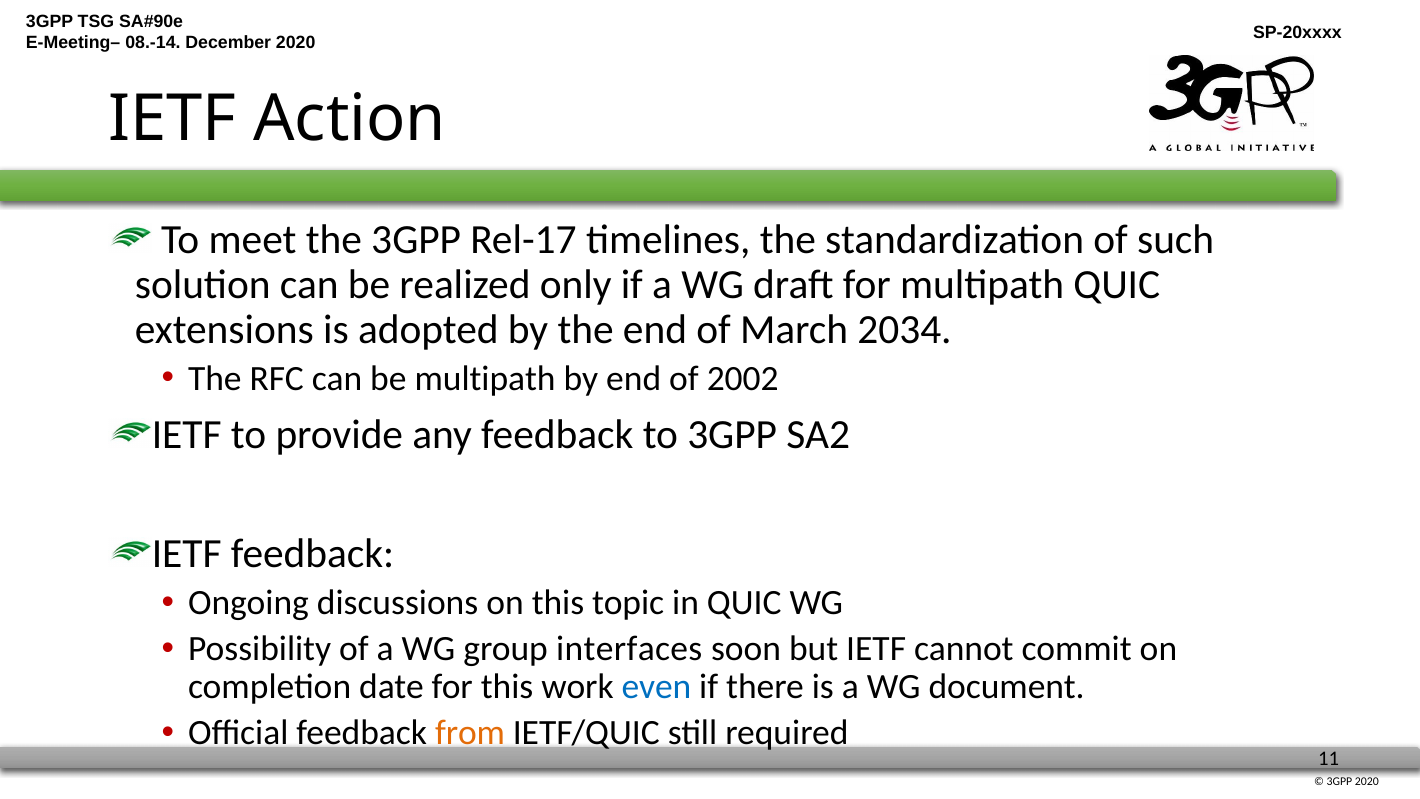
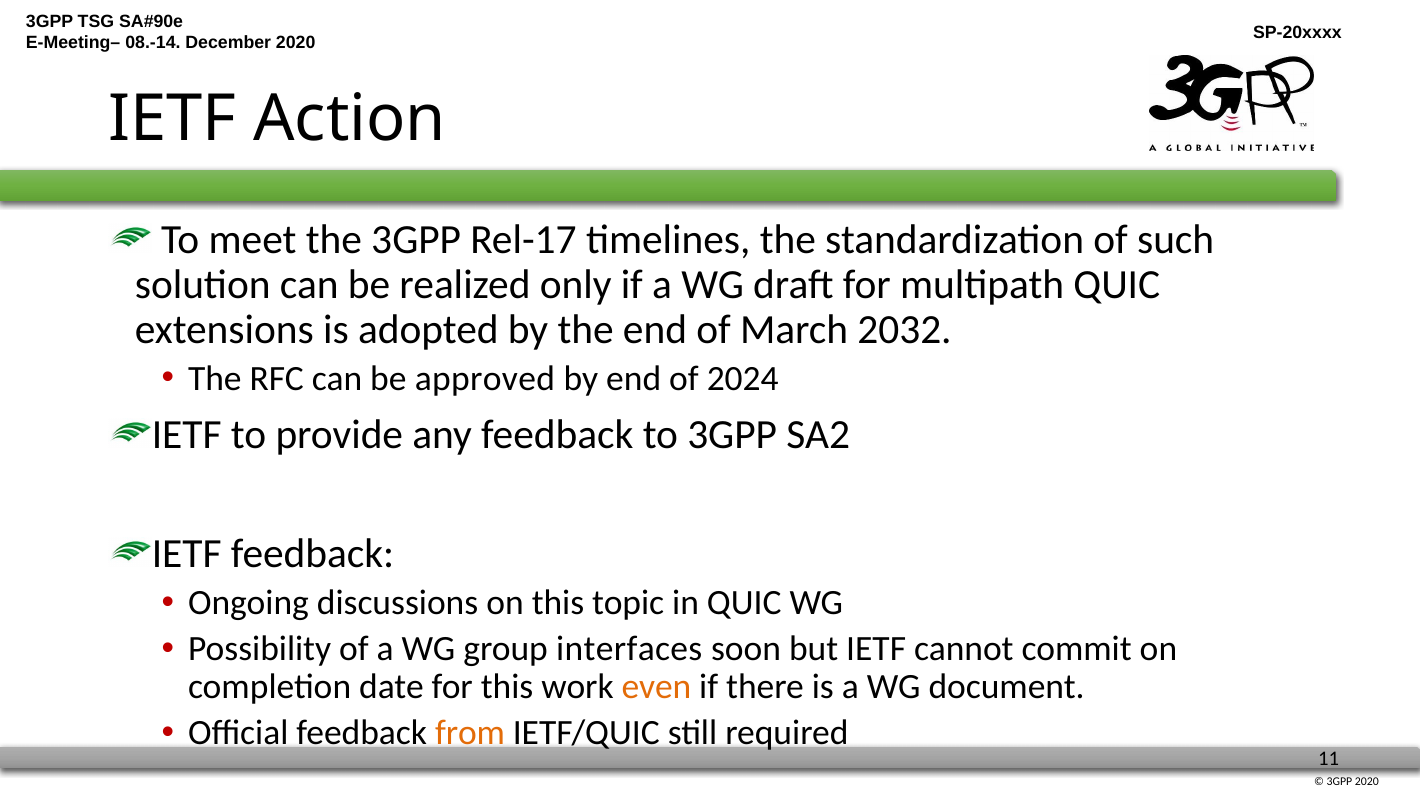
2034: 2034 -> 2032
be multipath: multipath -> approved
2002: 2002 -> 2024
even colour: blue -> orange
